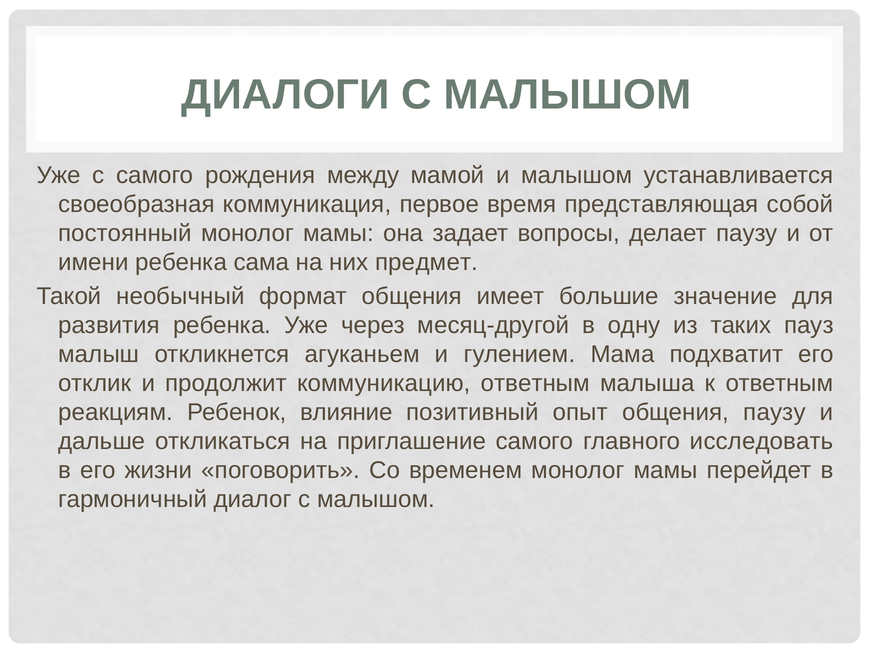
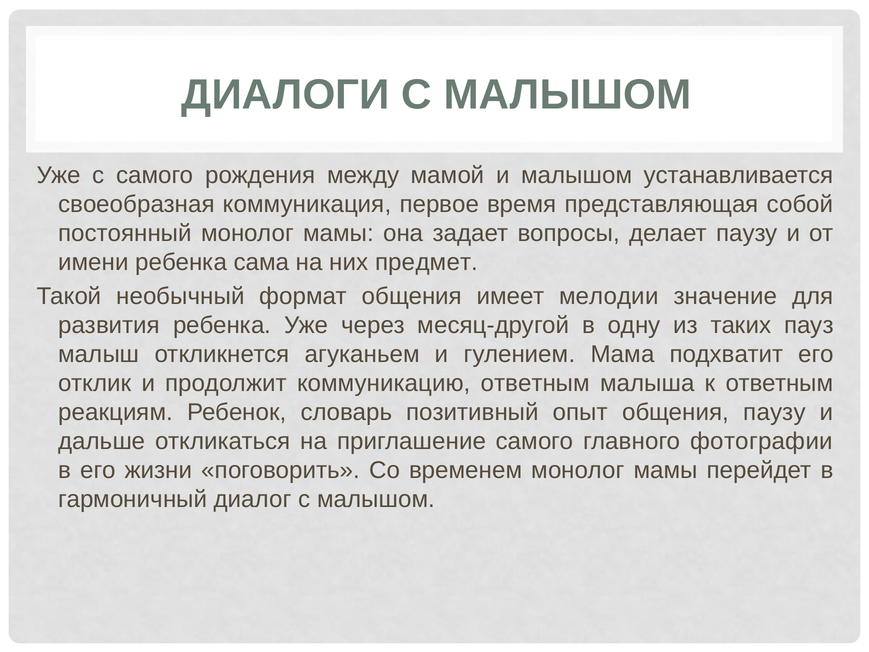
большие: большие -> мелодии
влияние: влияние -> словарь
исследовать: исследовать -> фотографии
